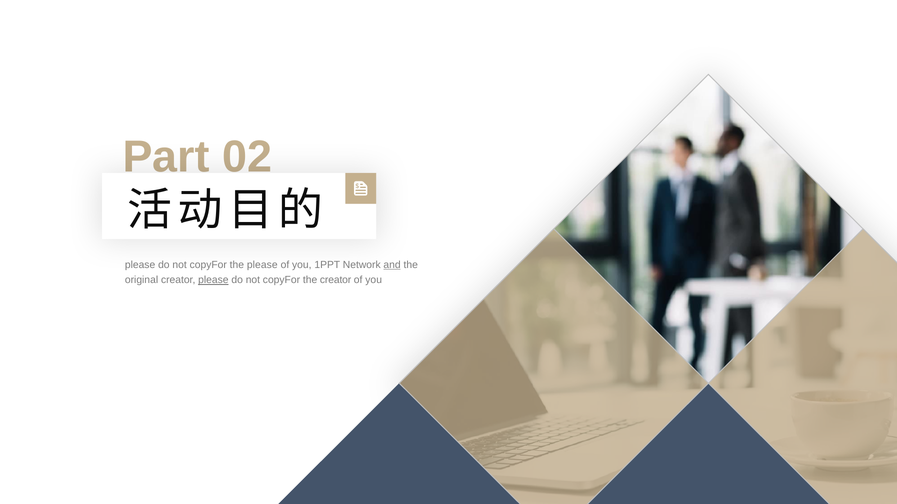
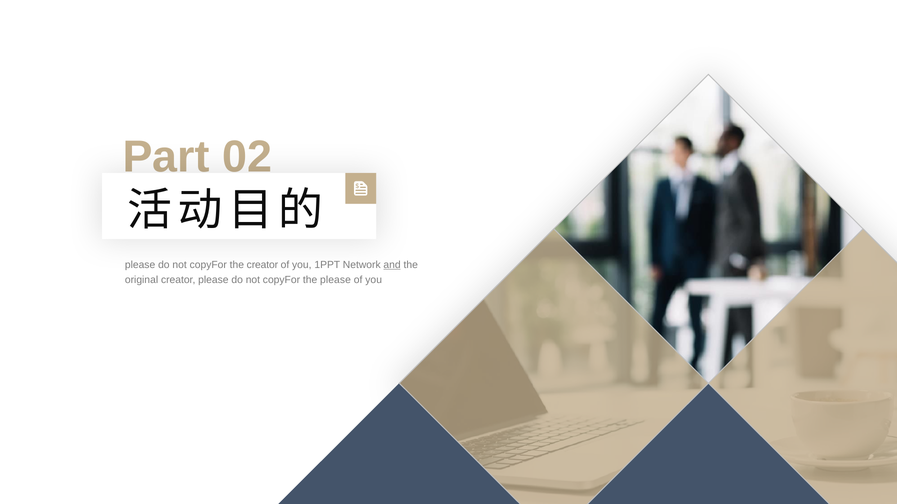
the please: please -> creator
please at (213, 280) underline: present -> none
the creator: creator -> please
